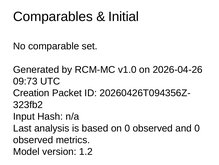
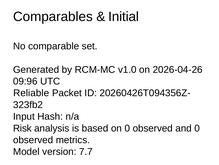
09:73: 09:73 -> 09:96
Creation: Creation -> Reliable
Last: Last -> Risk
1.2: 1.2 -> 7.7
